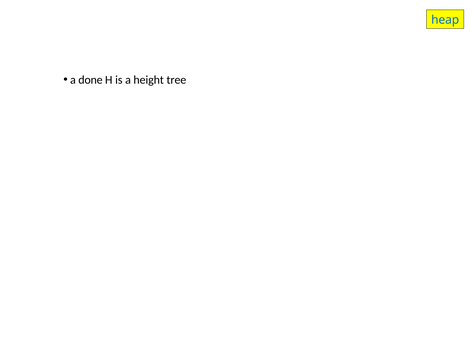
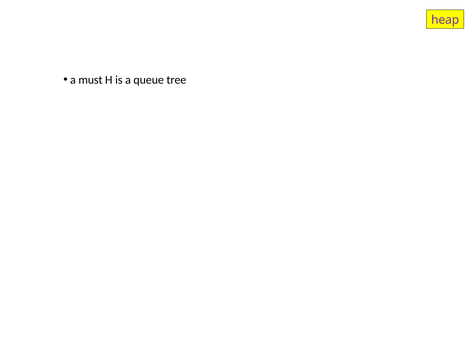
heap colour: blue -> purple
done: done -> must
height: height -> queue
